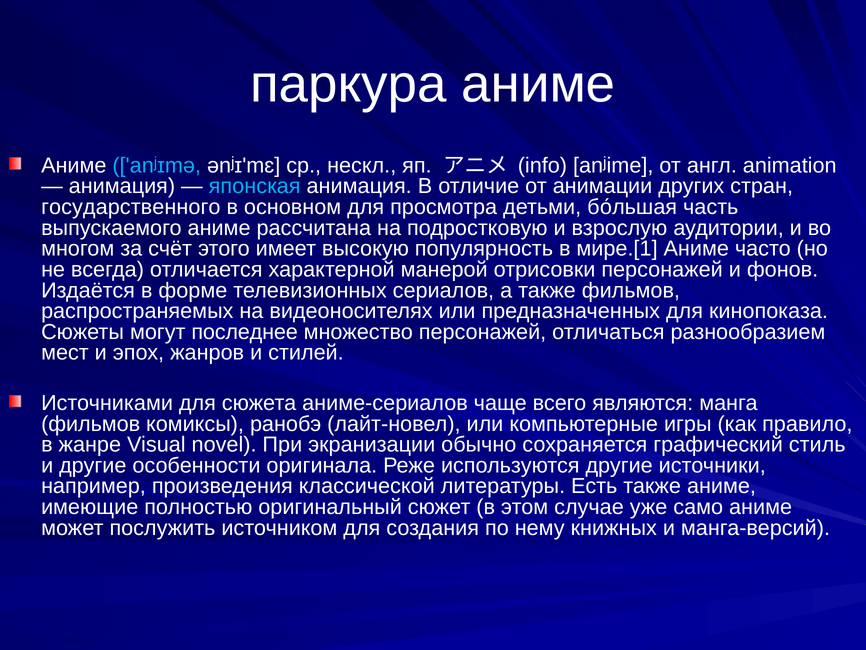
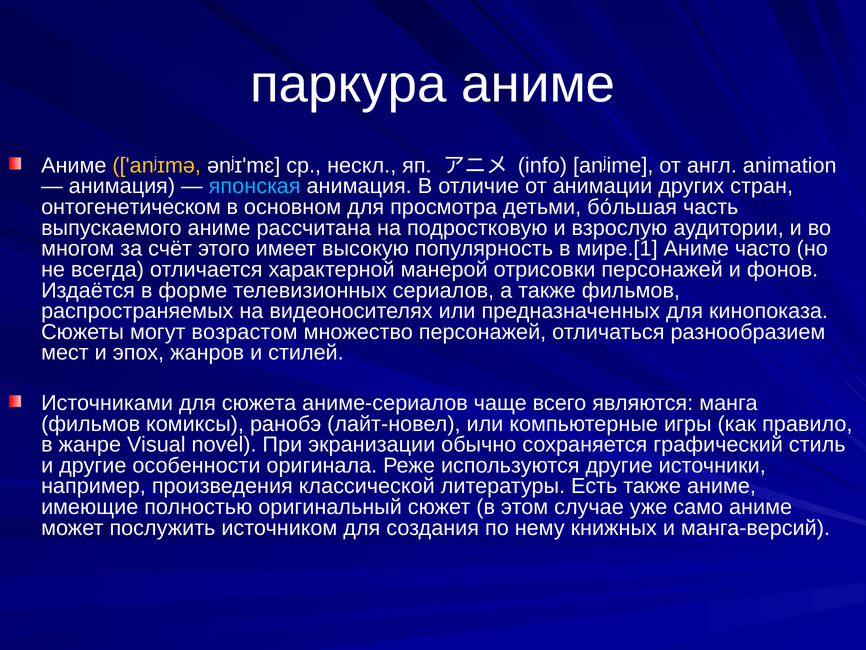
anʲɪmə colour: light blue -> yellow
государственного: государственного -> онтогенетическом
последнее: последнее -> возрастом
